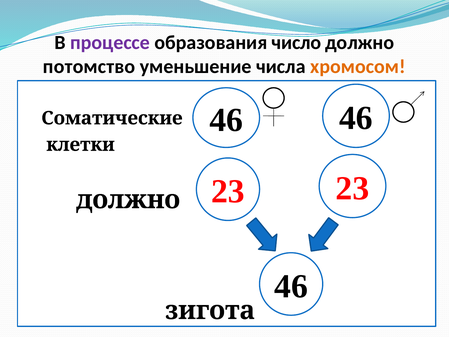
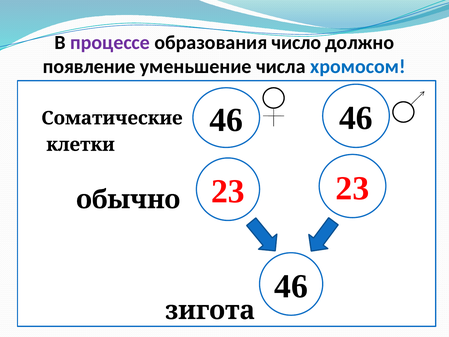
потомство: потомство -> появление
хромосом colour: orange -> blue
должно at (128, 199): должно -> обычно
